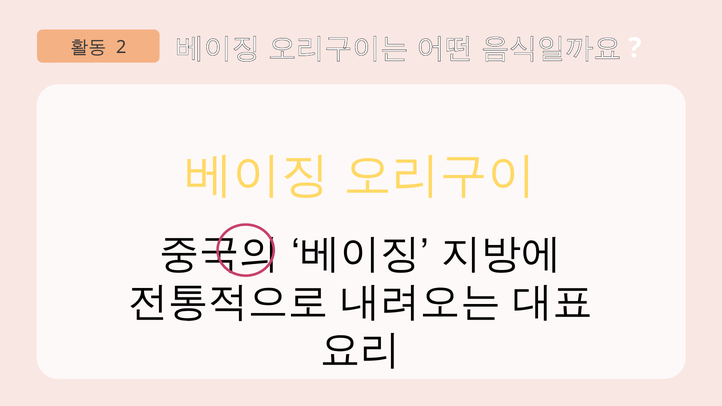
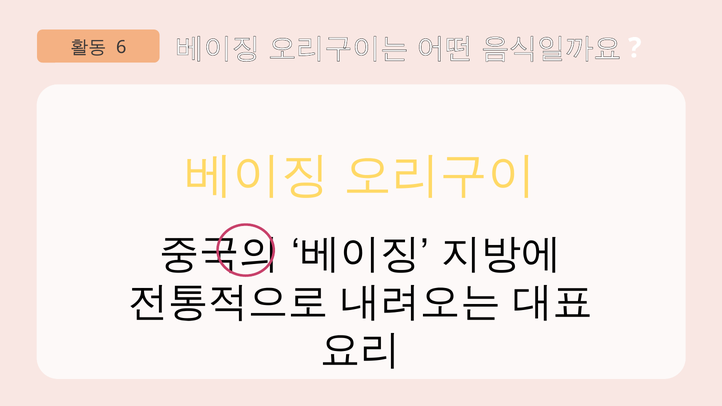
2: 2 -> 6
